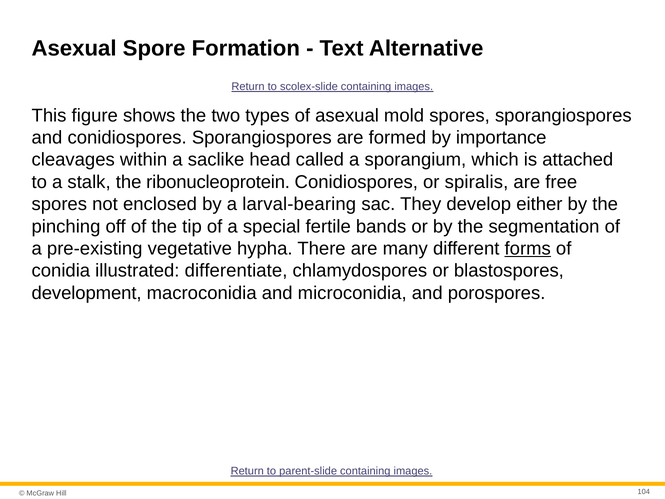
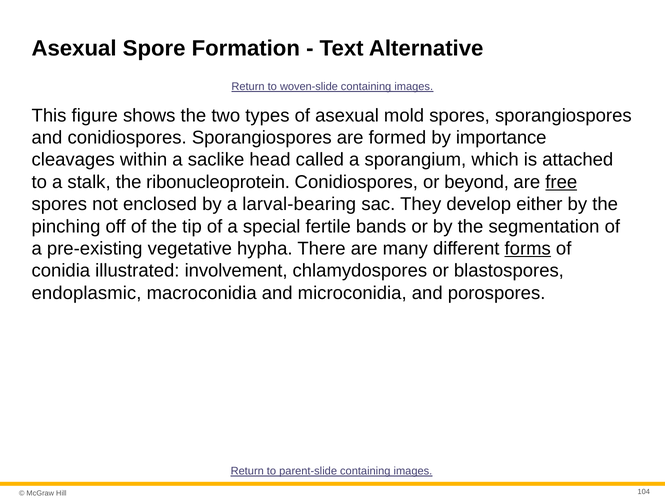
scolex-slide: scolex-slide -> woven-slide
spiralis: spiralis -> beyond
free underline: none -> present
differentiate: differentiate -> involvement
development: development -> endoplasmic
